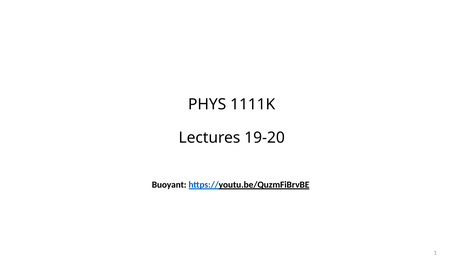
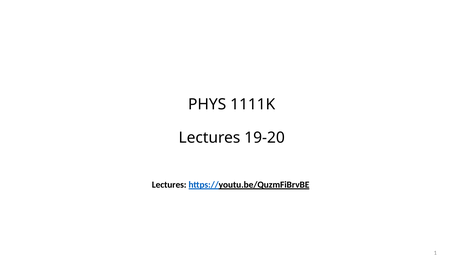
Buoyant at (169, 185): Buoyant -> Lectures
